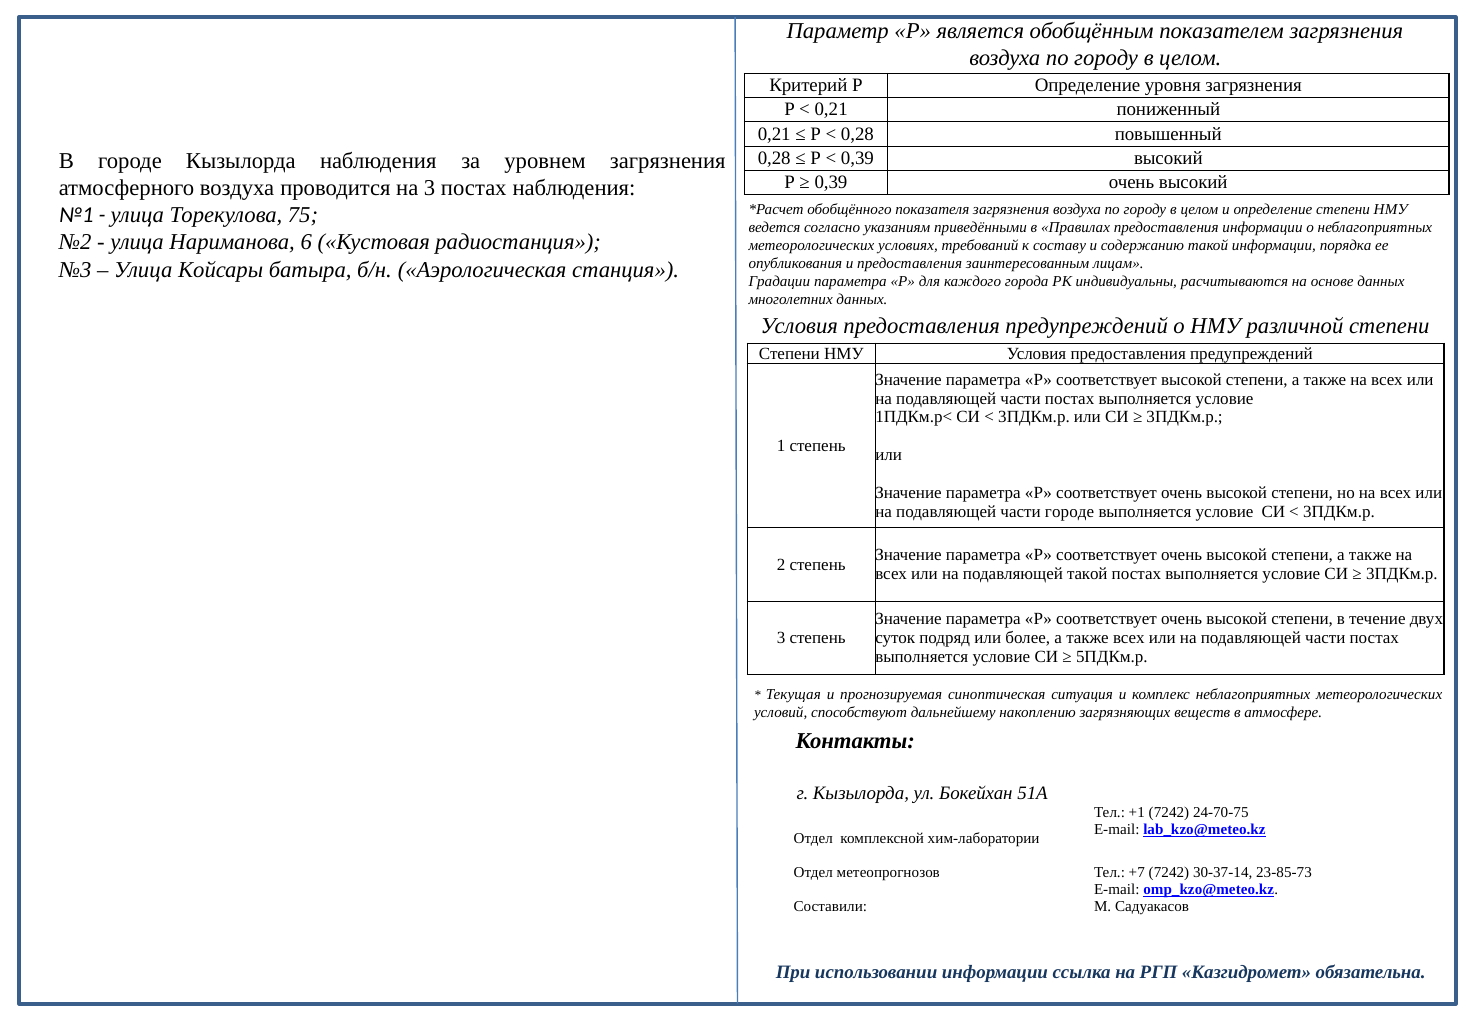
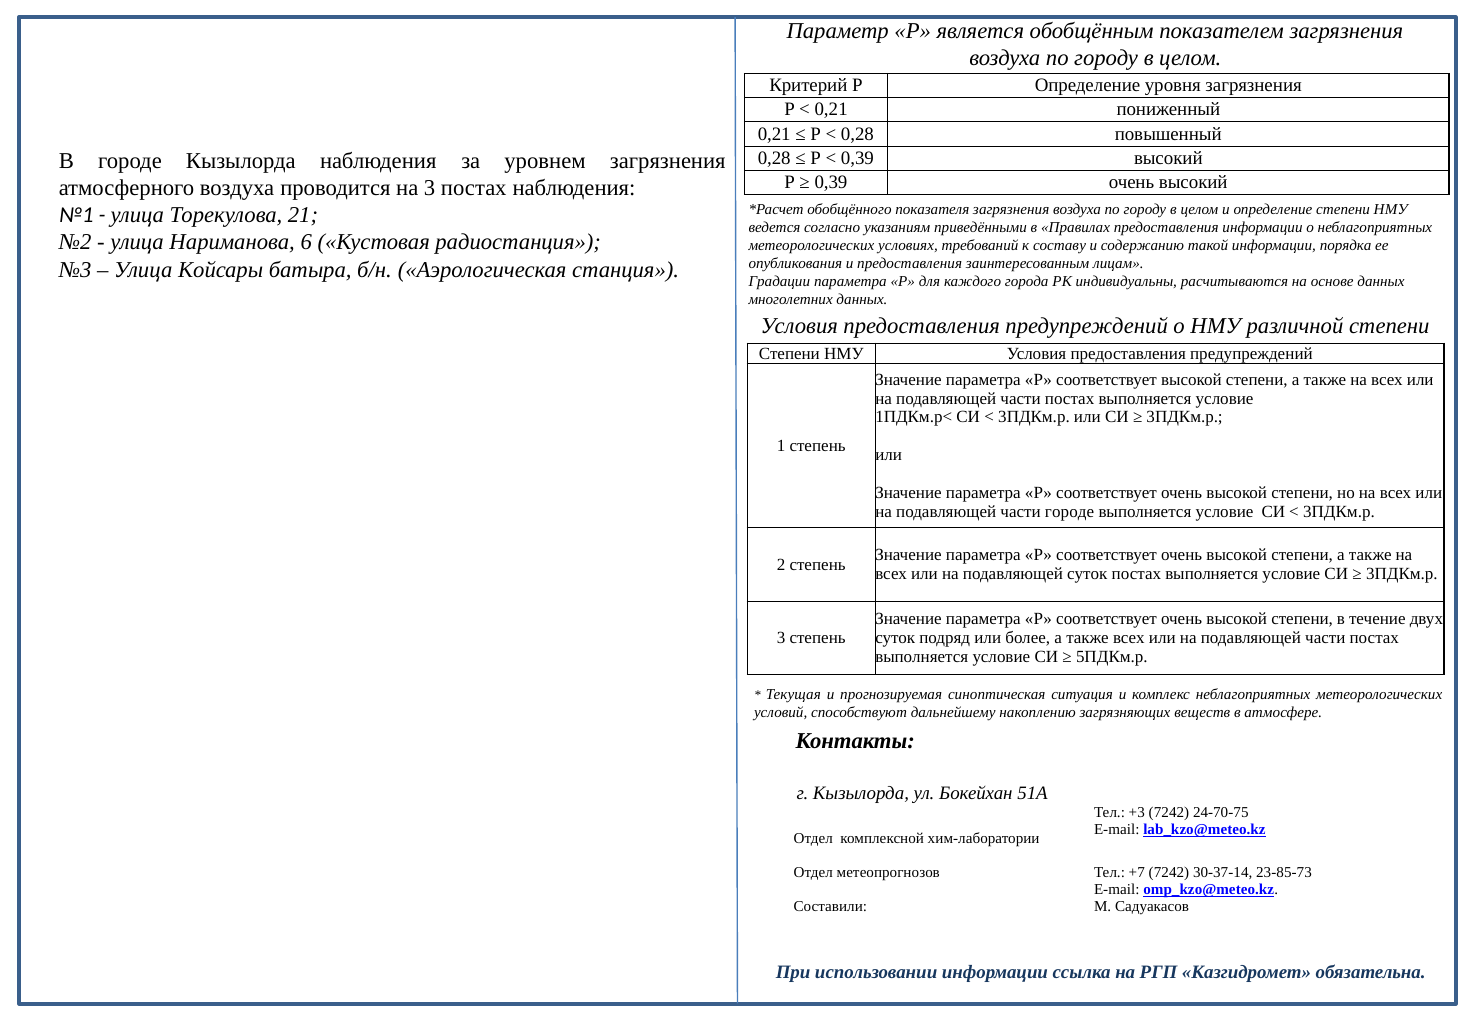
75: 75 -> 21
подавляющей такой: такой -> суток
+1: +1 -> +3
